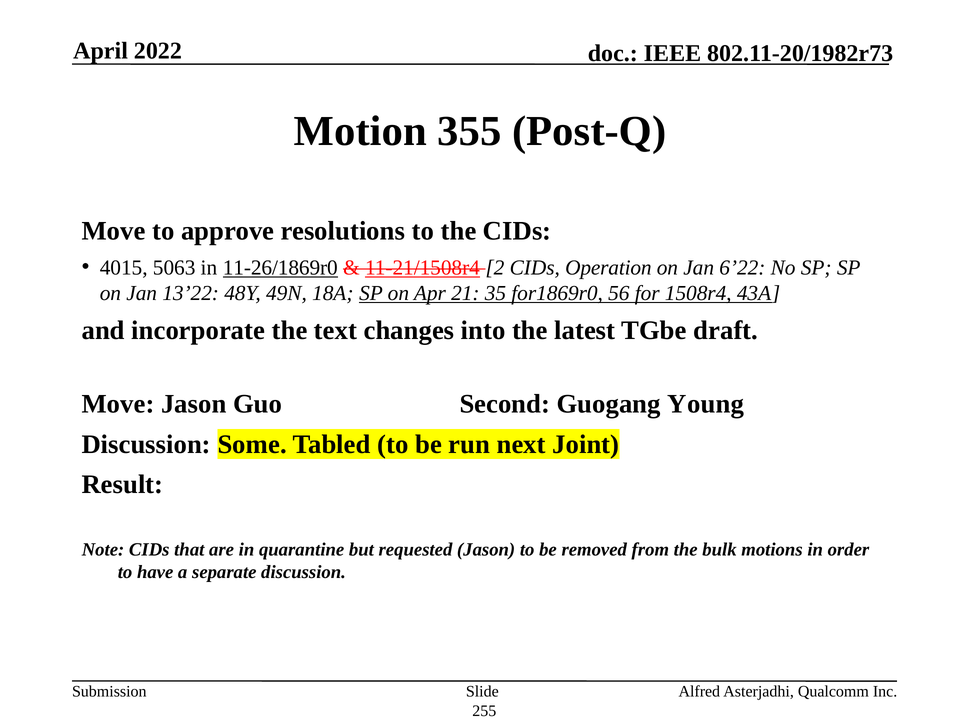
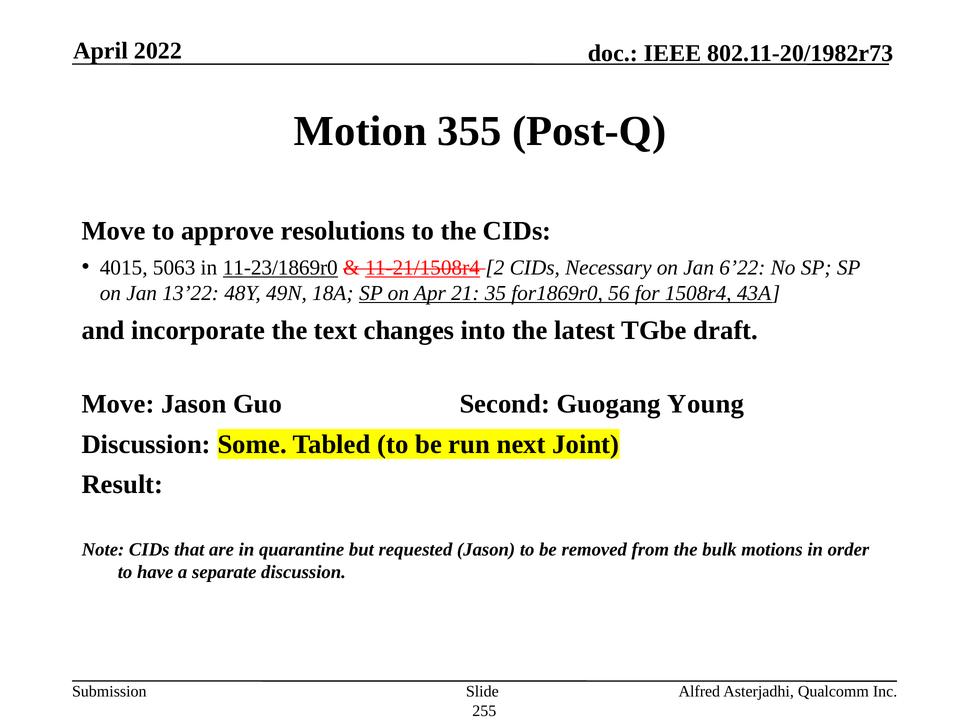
11-26/1869r0: 11-26/1869r0 -> 11-23/1869r0
Operation: Operation -> Necessary
